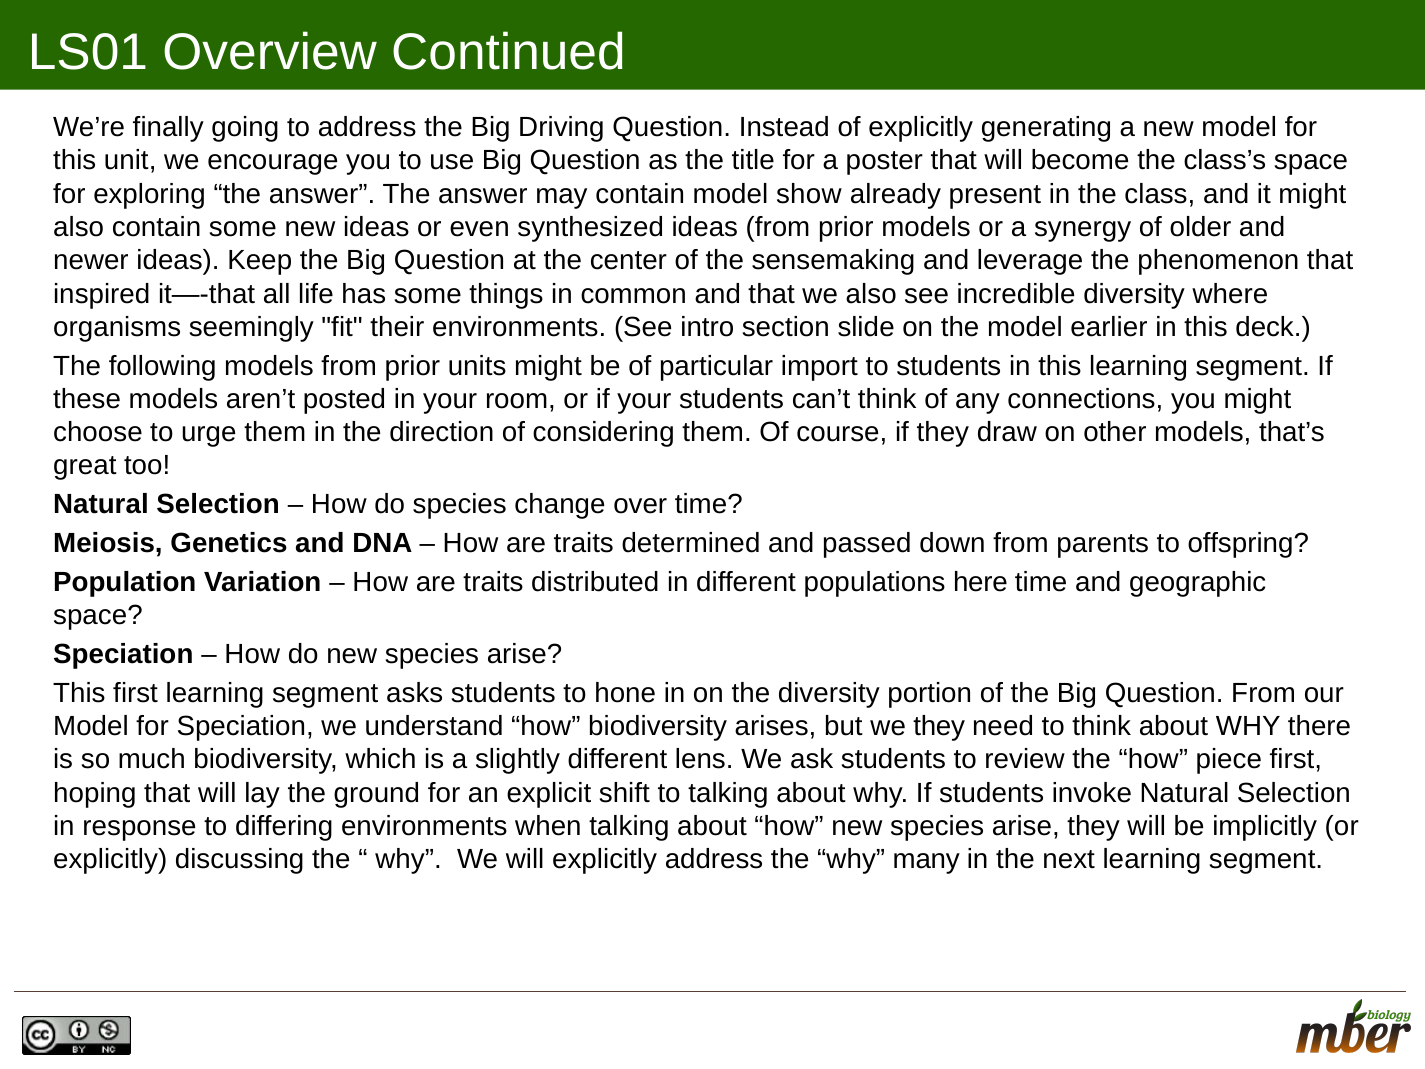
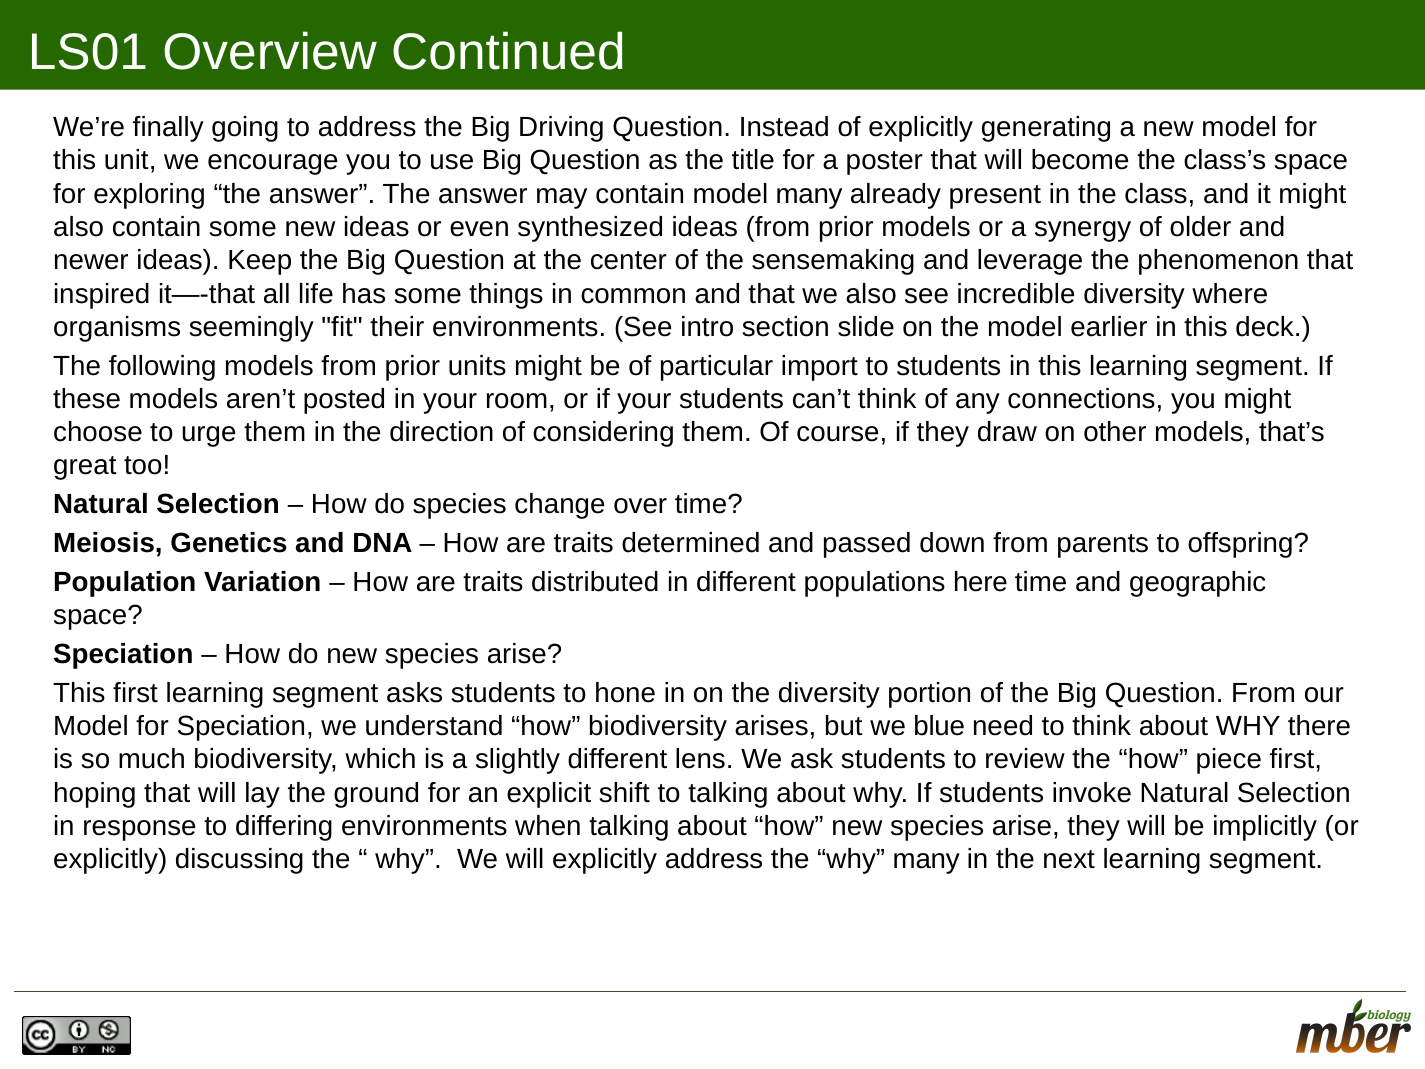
model show: show -> many
we they: they -> blue
